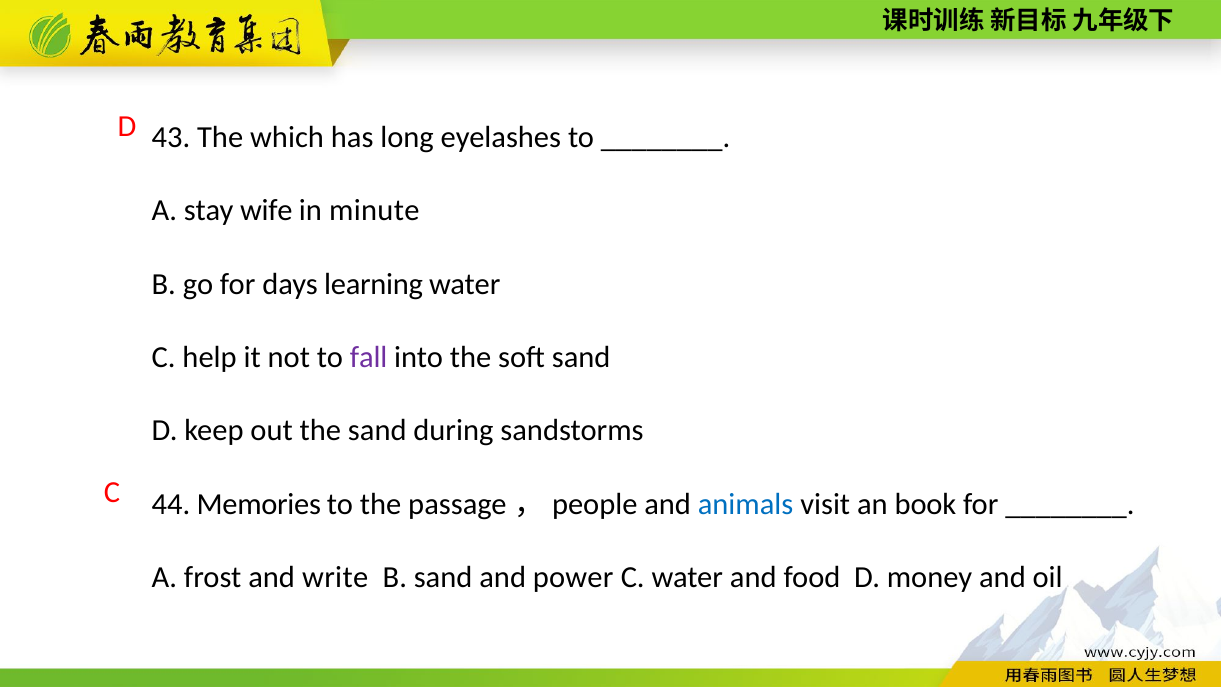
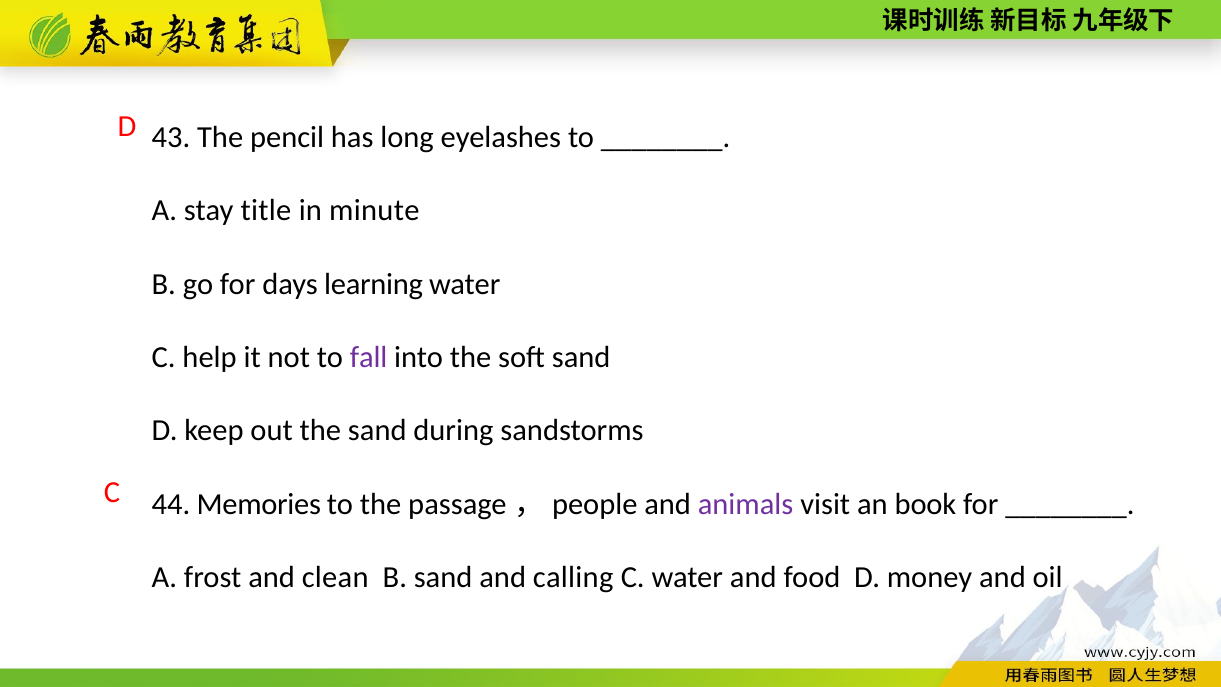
which: which -> pencil
wife: wife -> title
animals colour: blue -> purple
write: write -> clean
power: power -> calling
